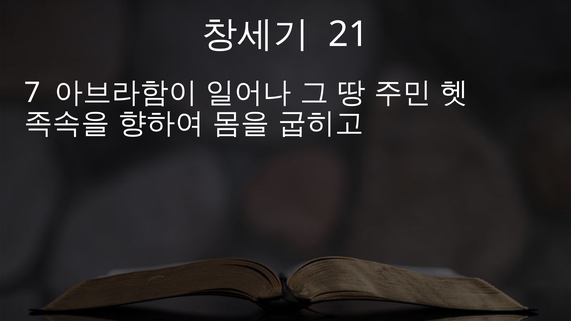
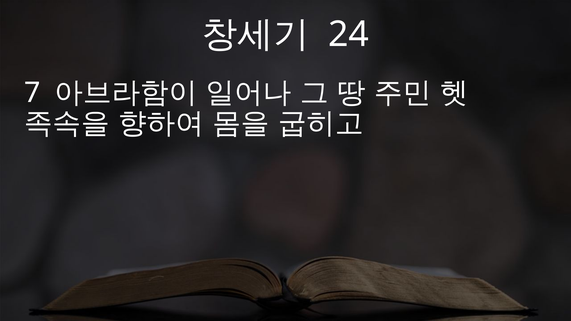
21: 21 -> 24
